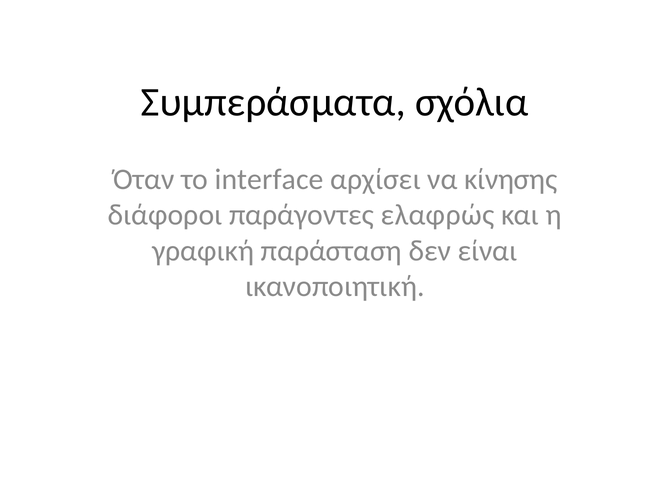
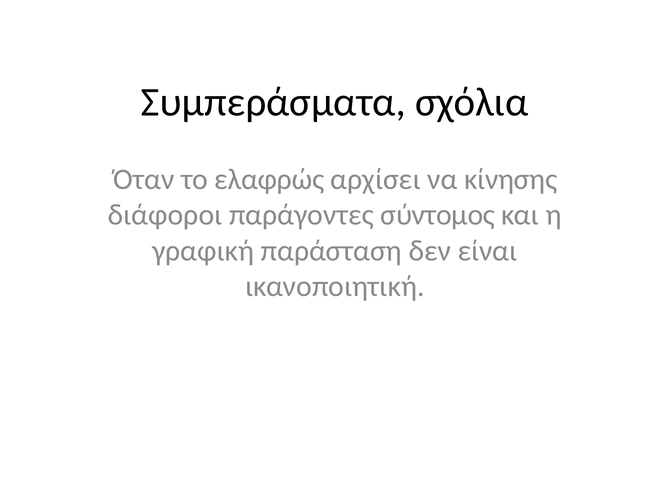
interface: interface -> ελαφρώς
ελαφρώς: ελαφρώς -> σύντομος
